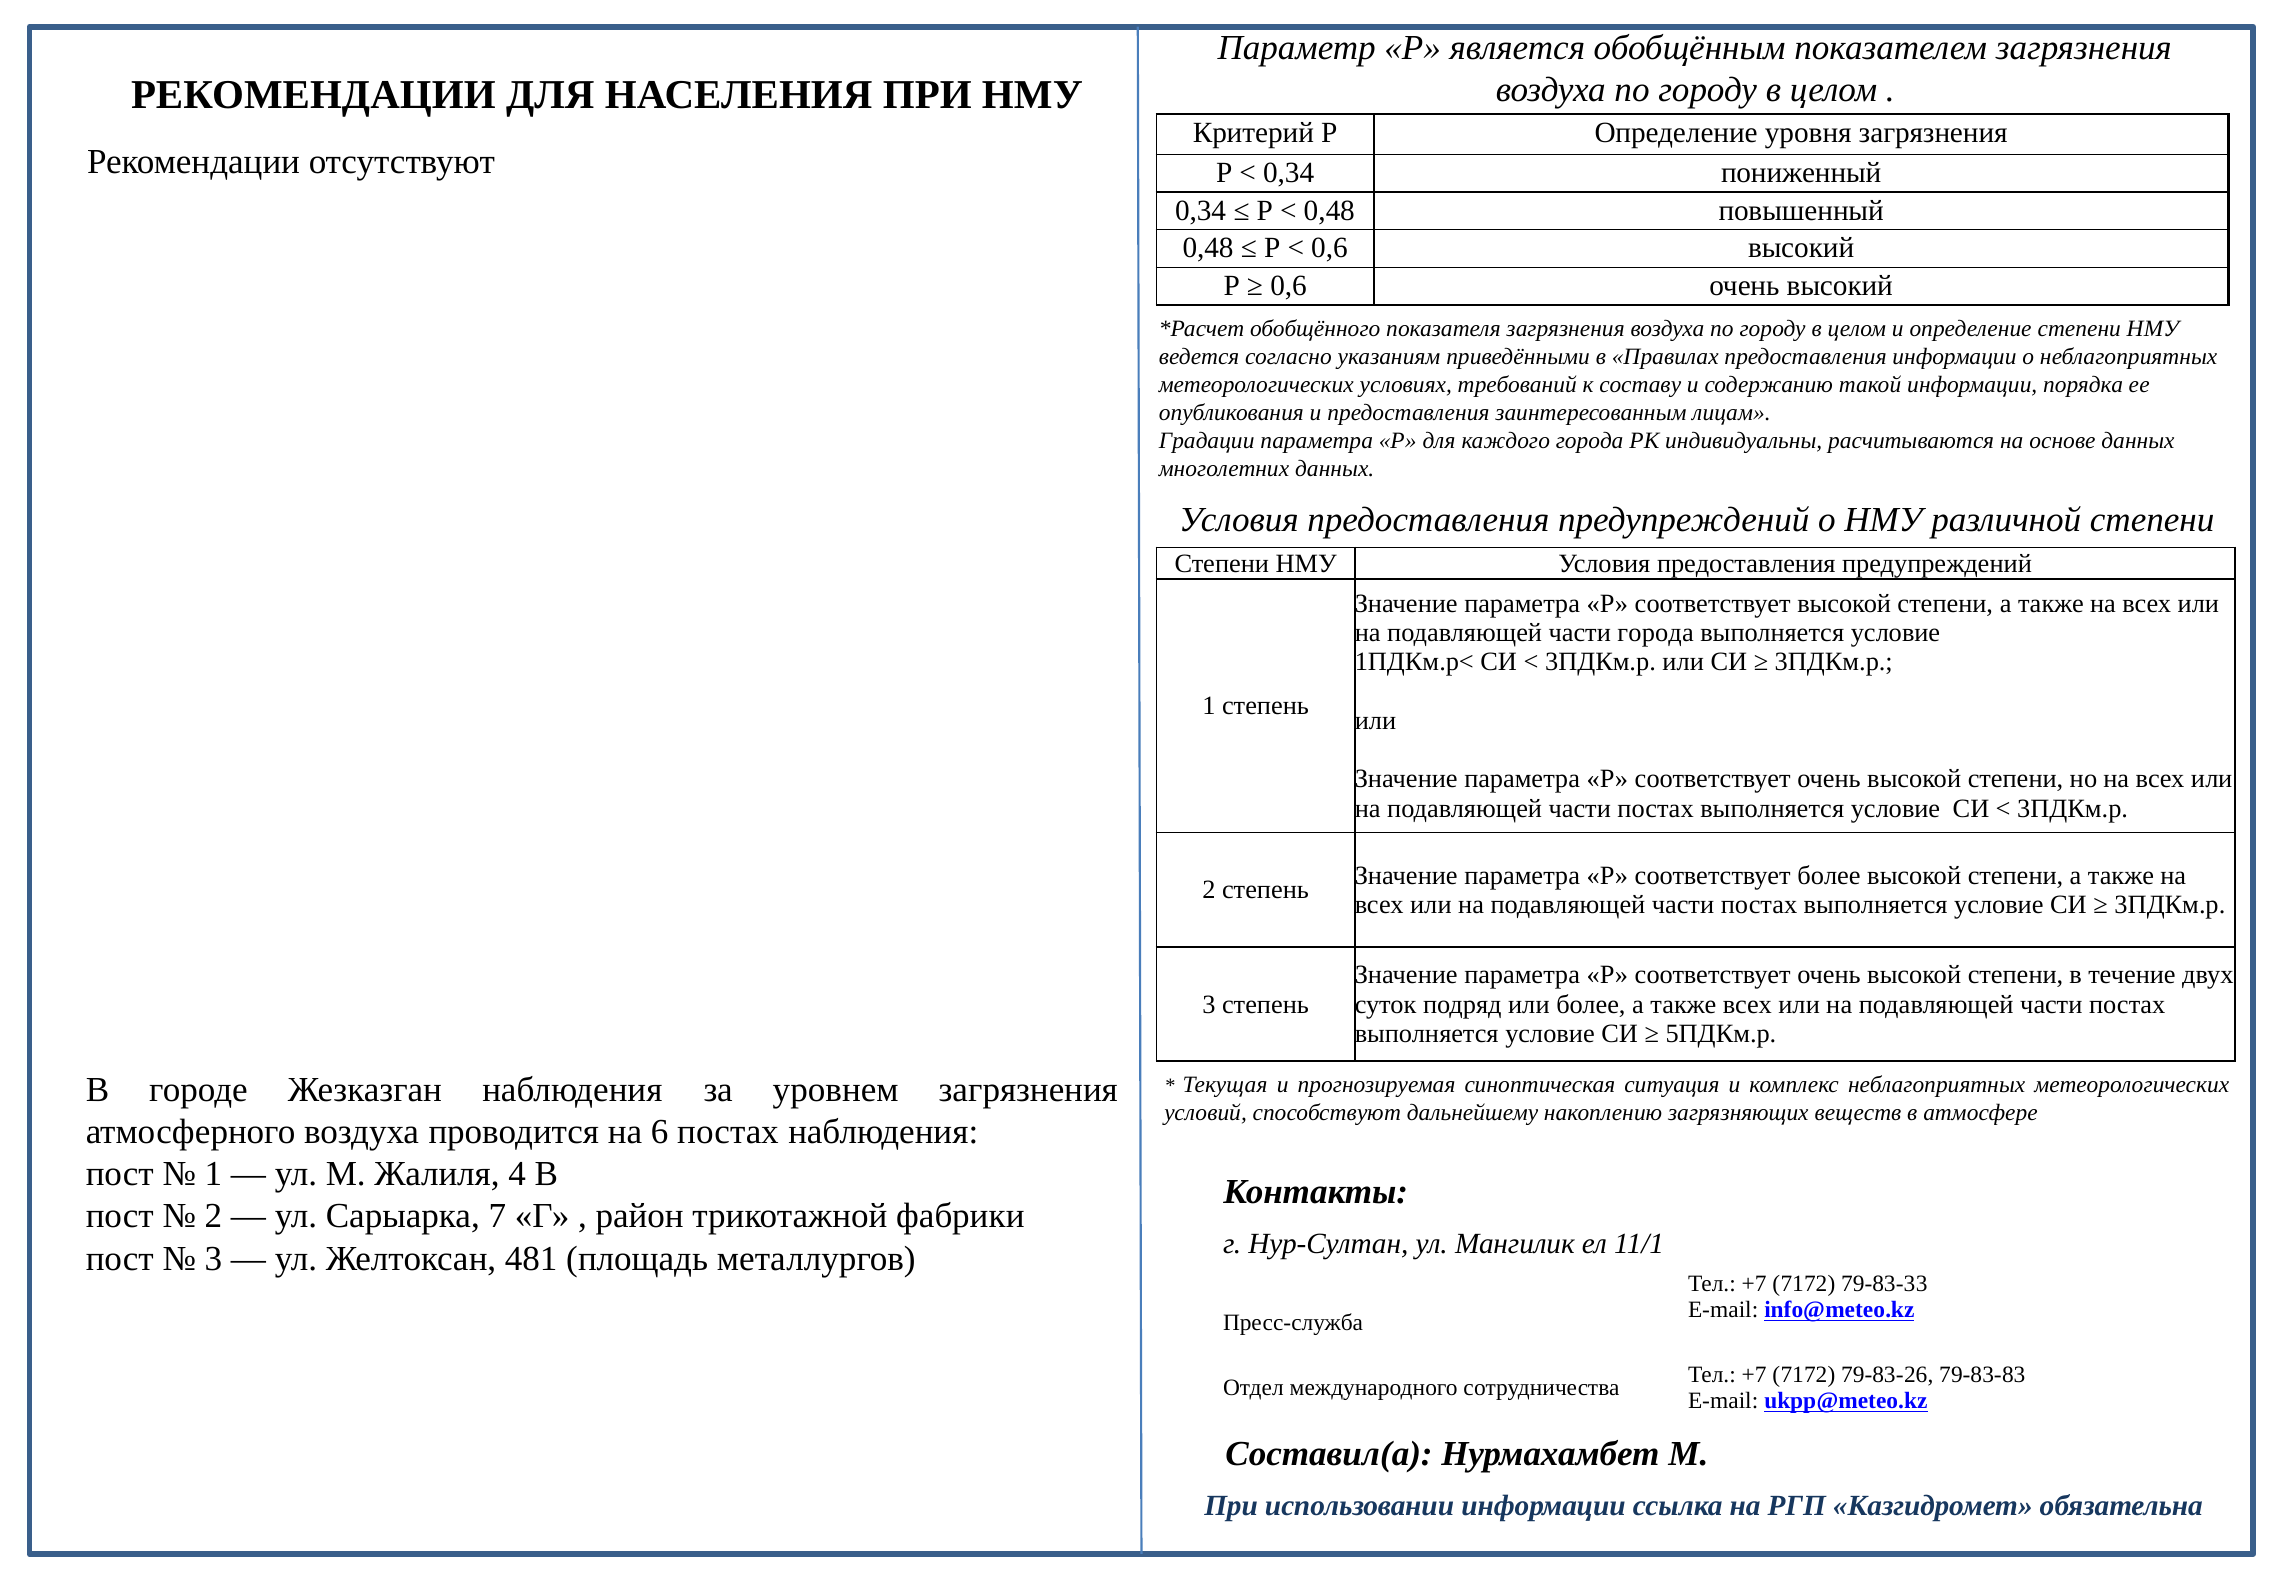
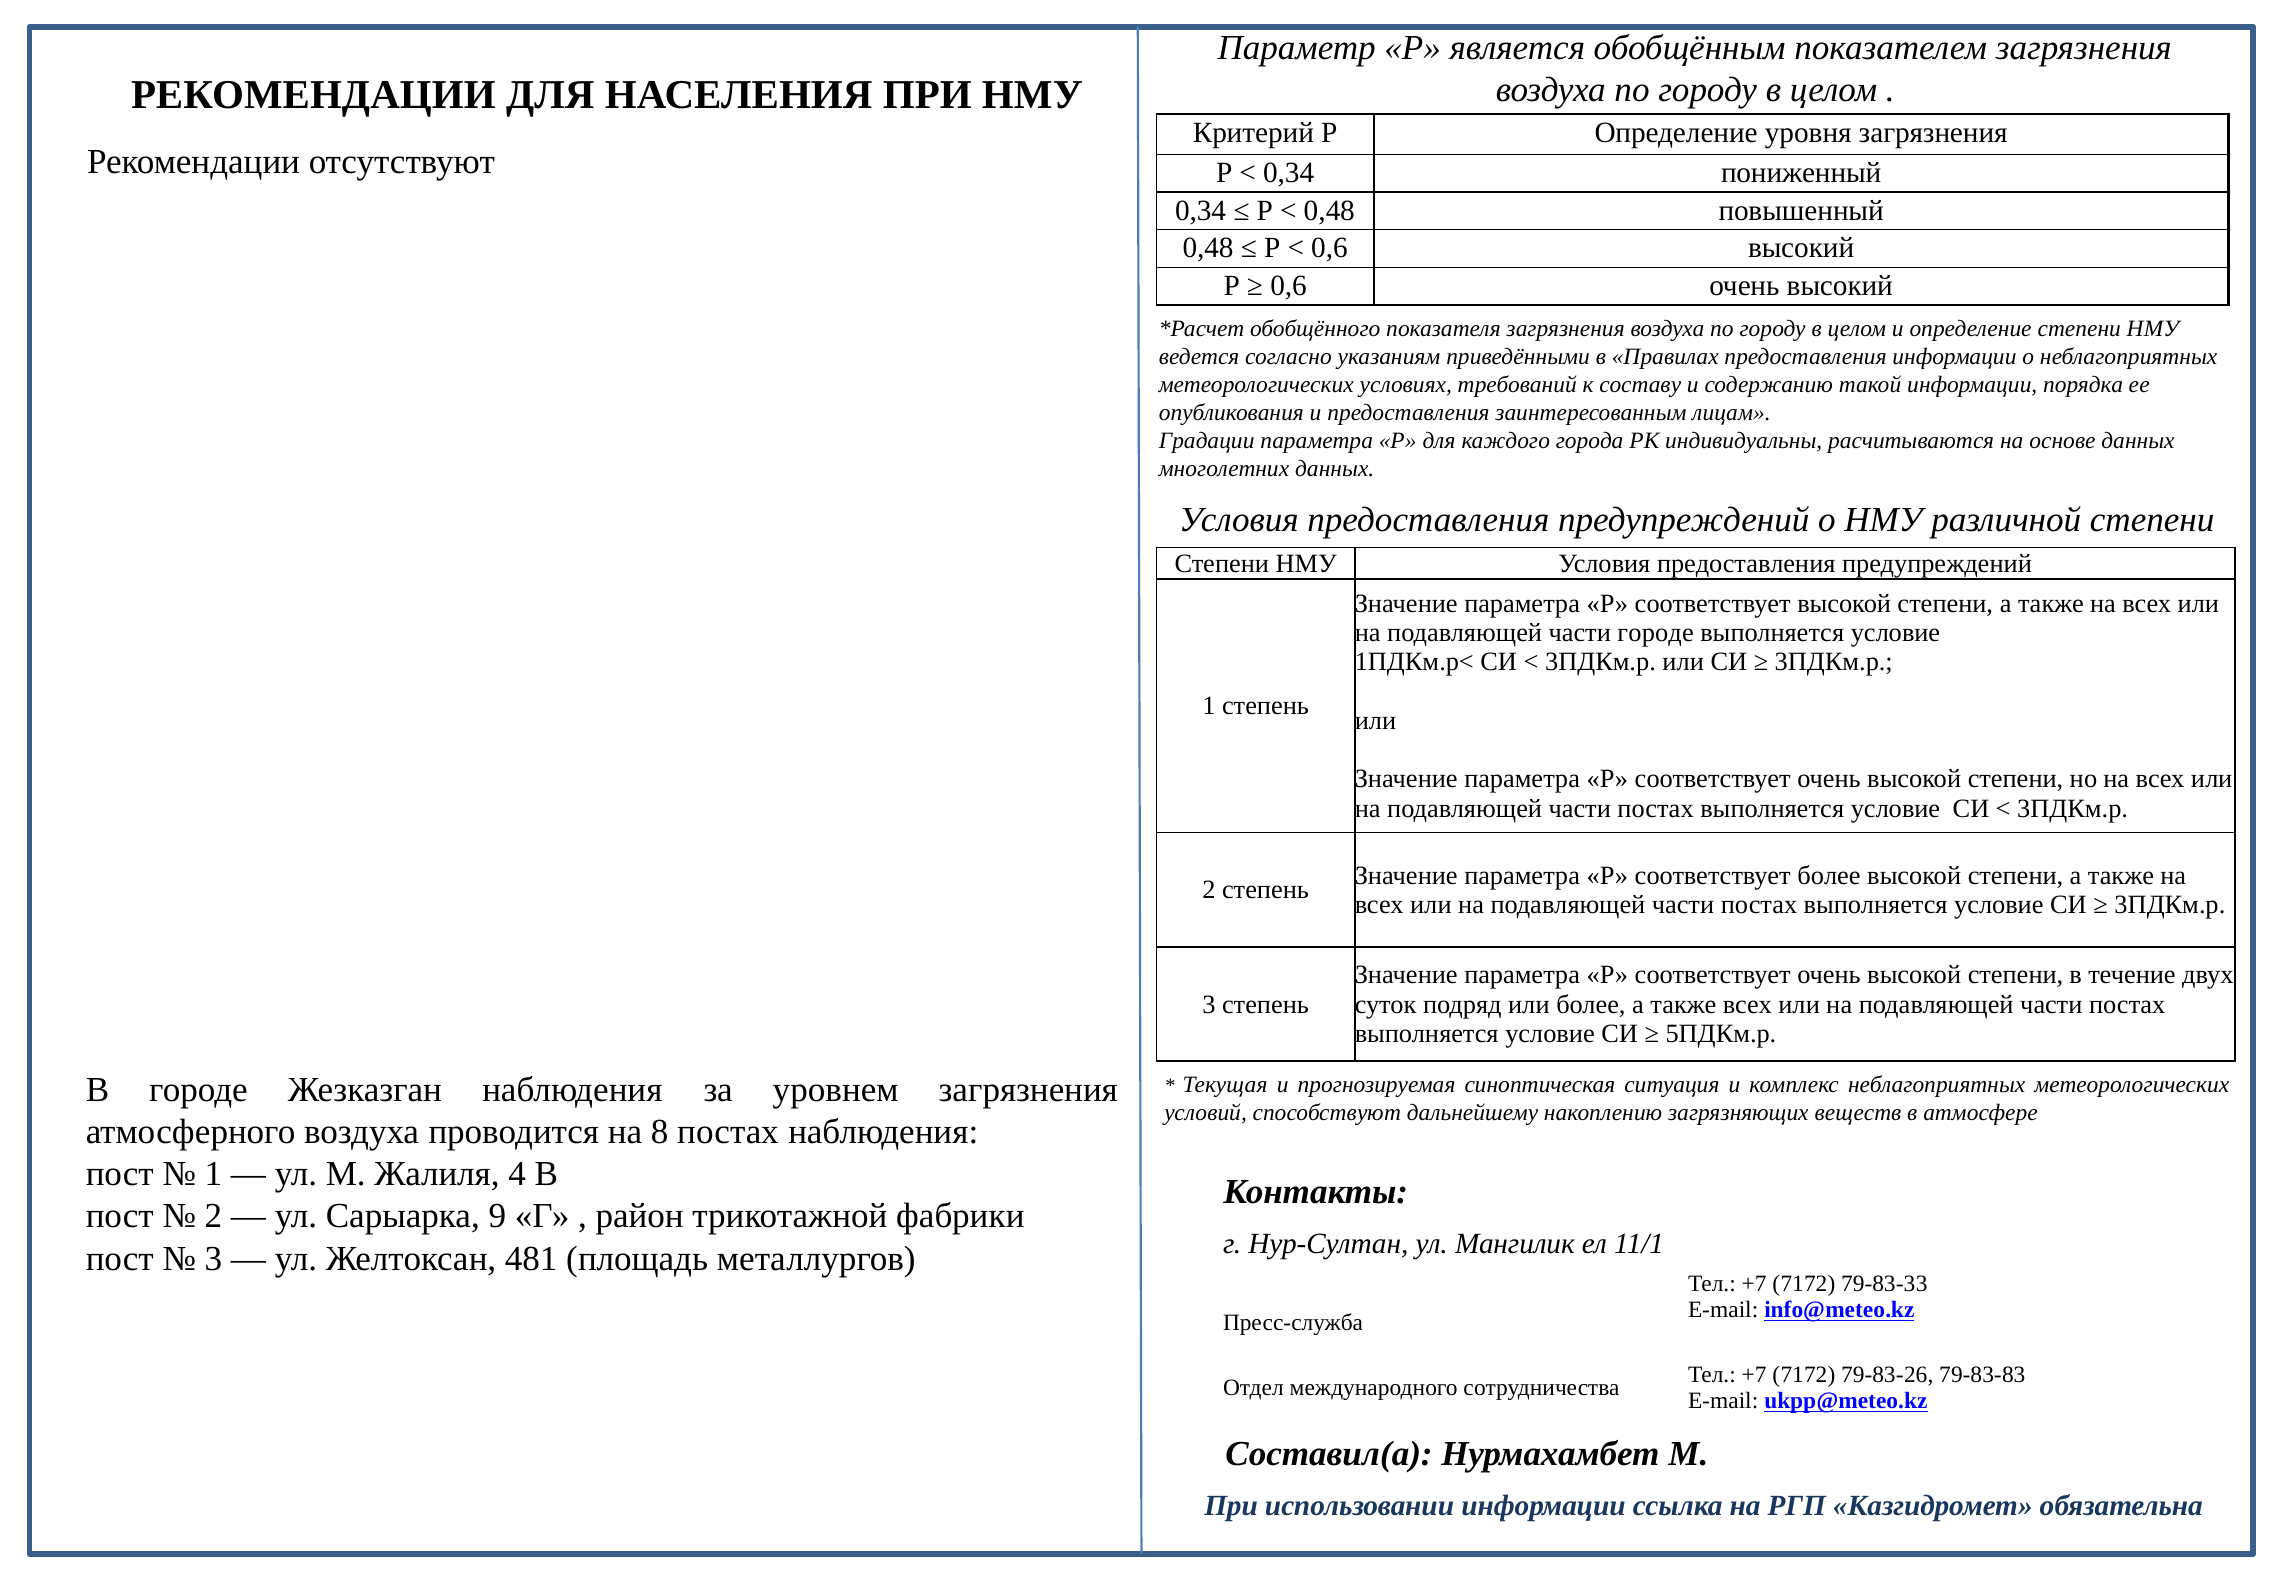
части города: города -> городе
6: 6 -> 8
7: 7 -> 9
